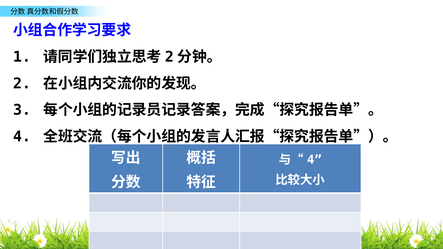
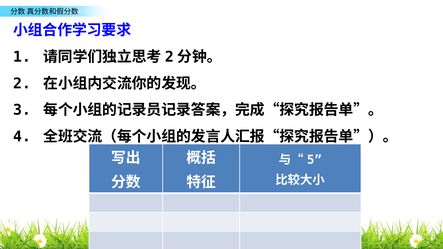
4 at (314, 160): 4 -> 5
